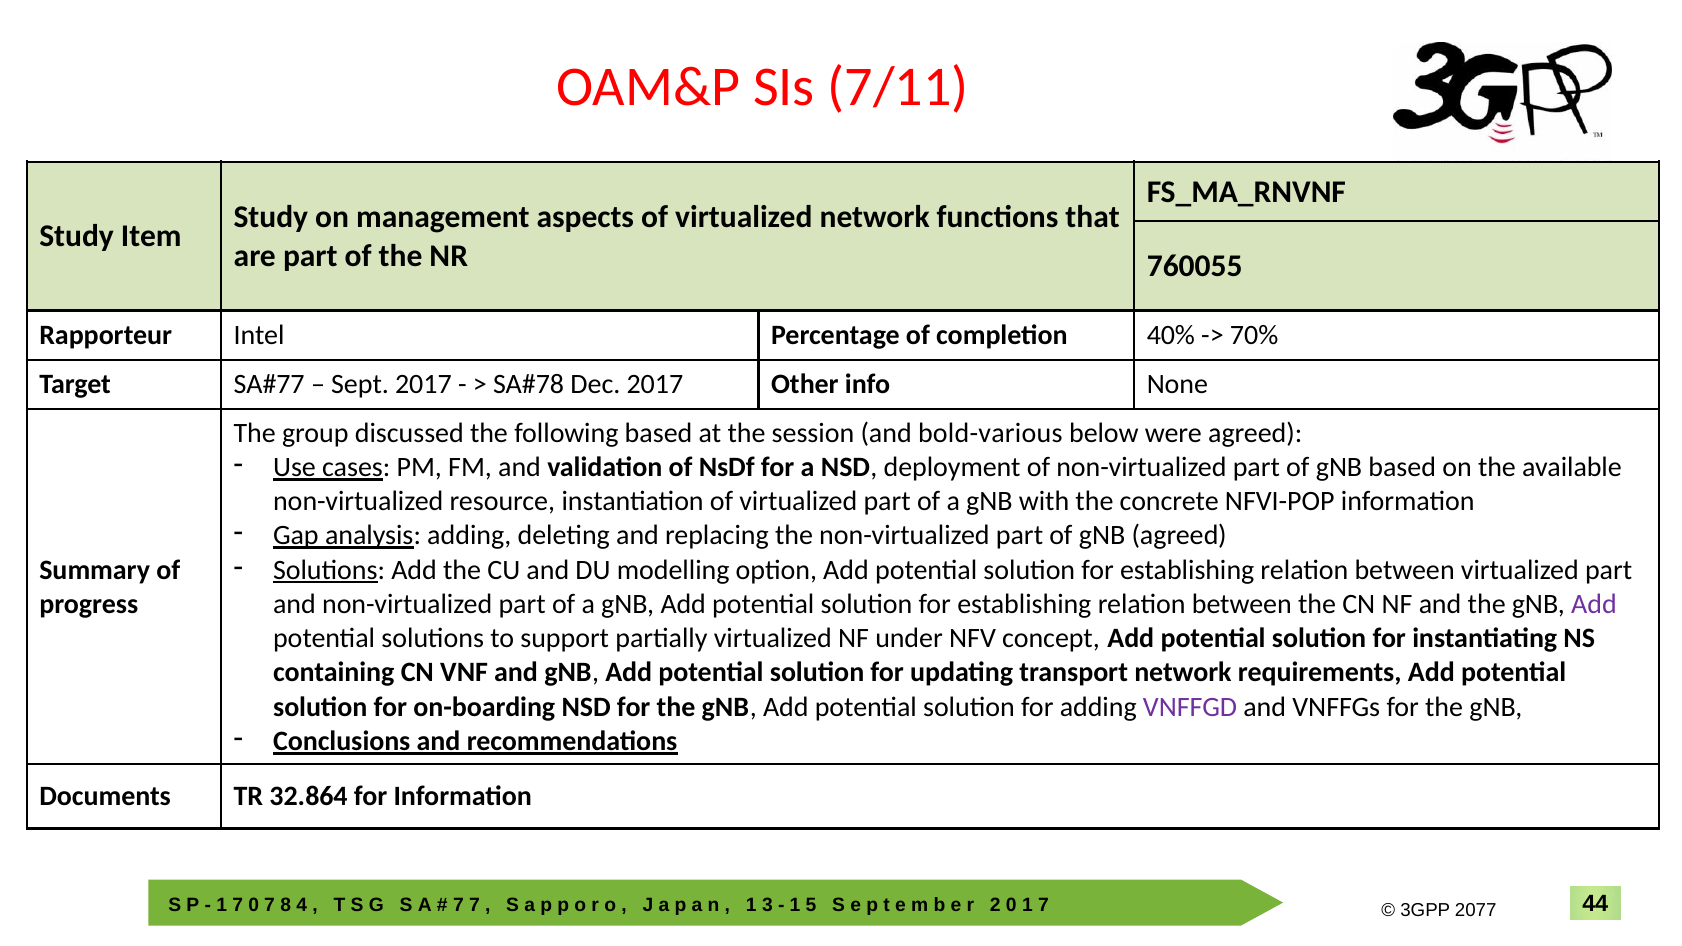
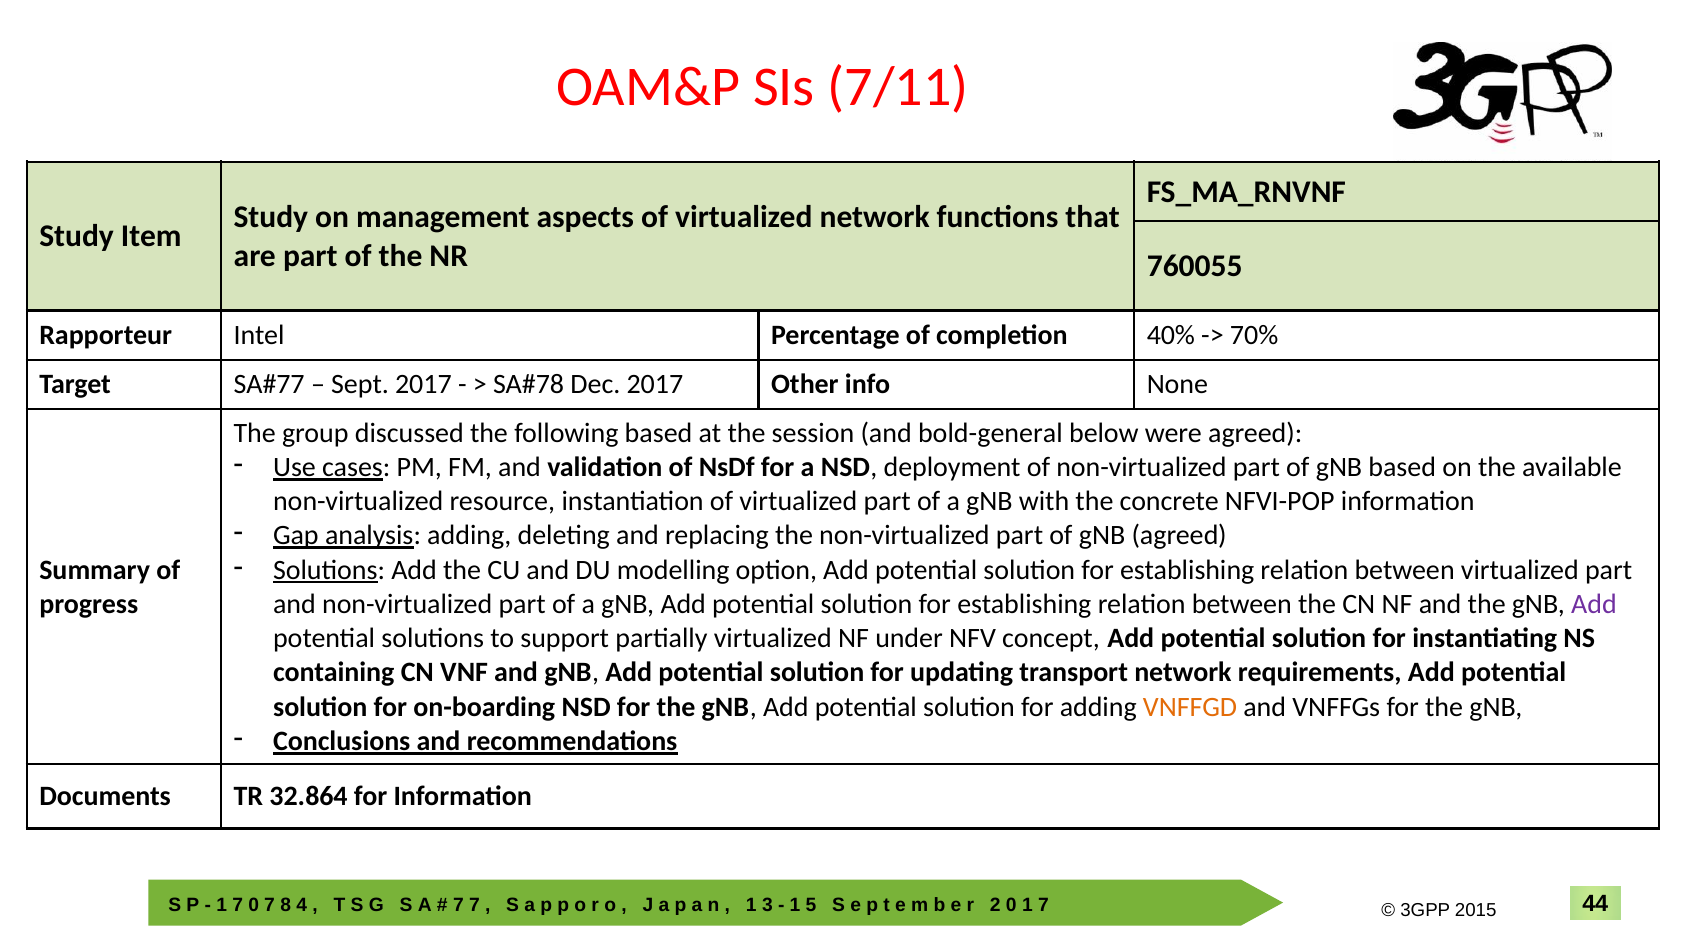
bold-various: bold-various -> bold-general
VNFFGD colour: purple -> orange
2077: 2077 -> 2015
